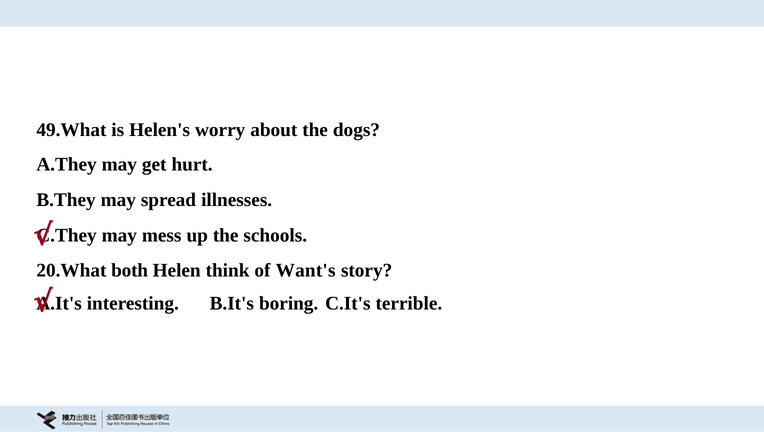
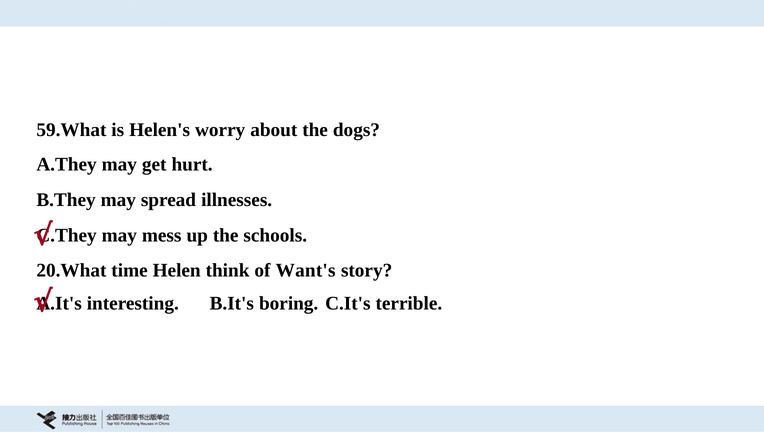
49.What: 49.What -> 59.What
both: both -> time
